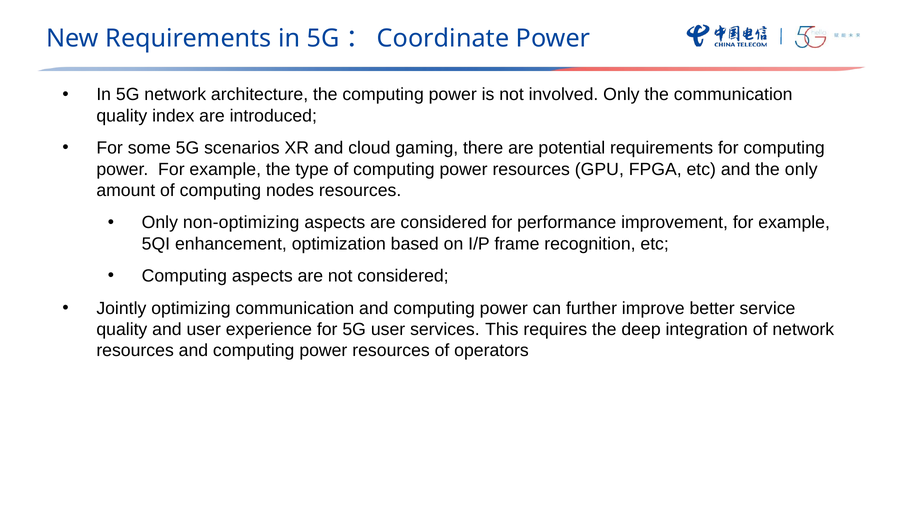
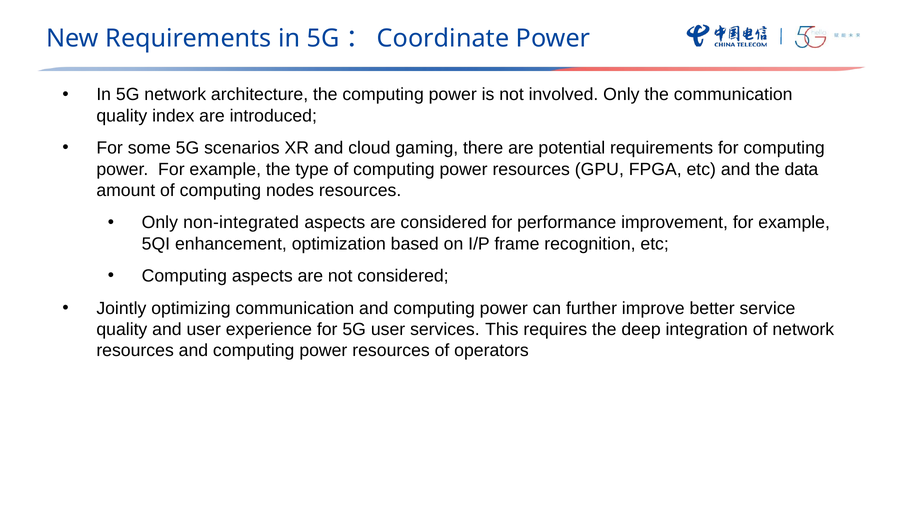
the only: only -> data
non-optimizing: non-optimizing -> non-integrated
